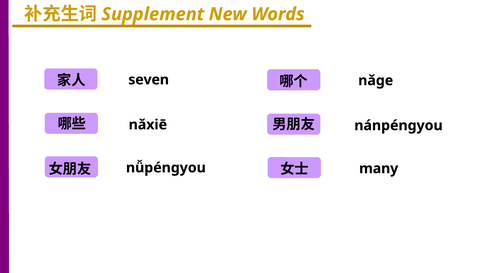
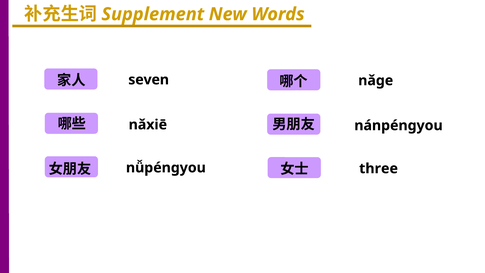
many: many -> three
